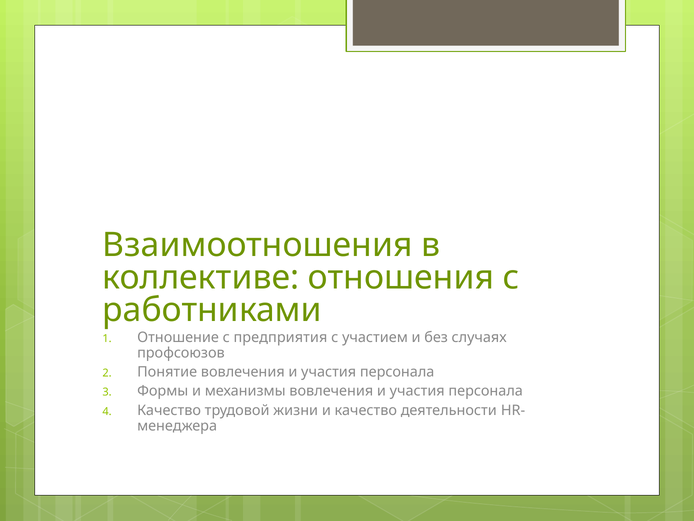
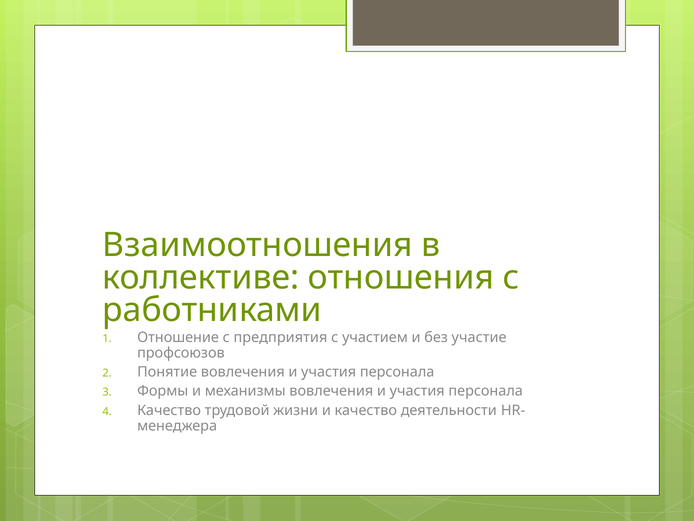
случаях: случаях -> участие
